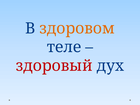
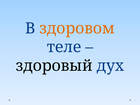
здоровый colour: red -> black
